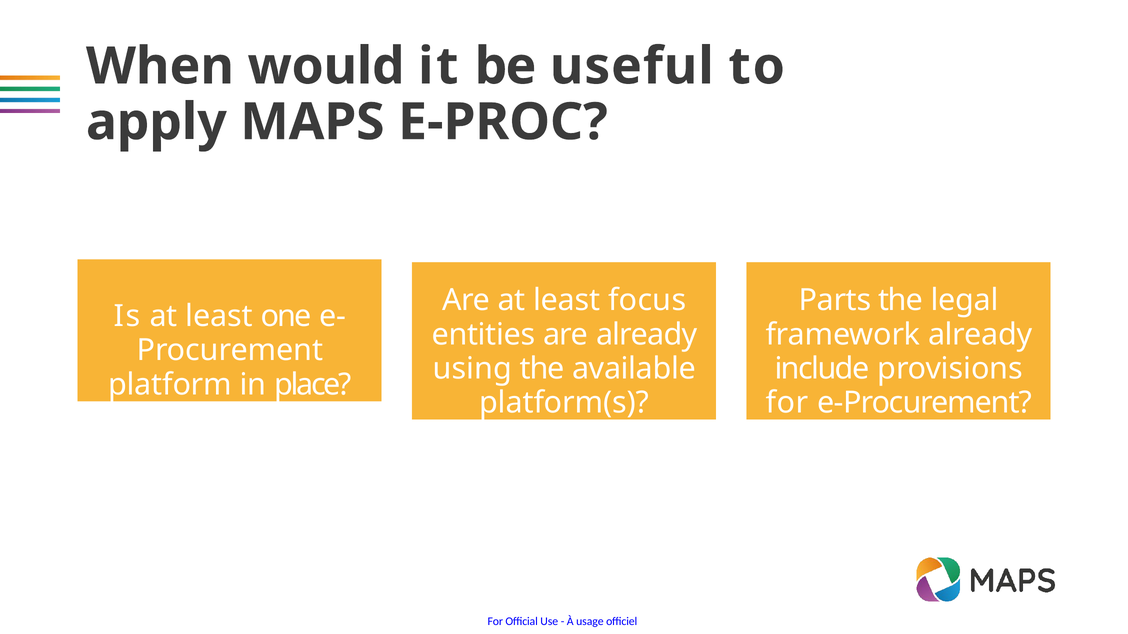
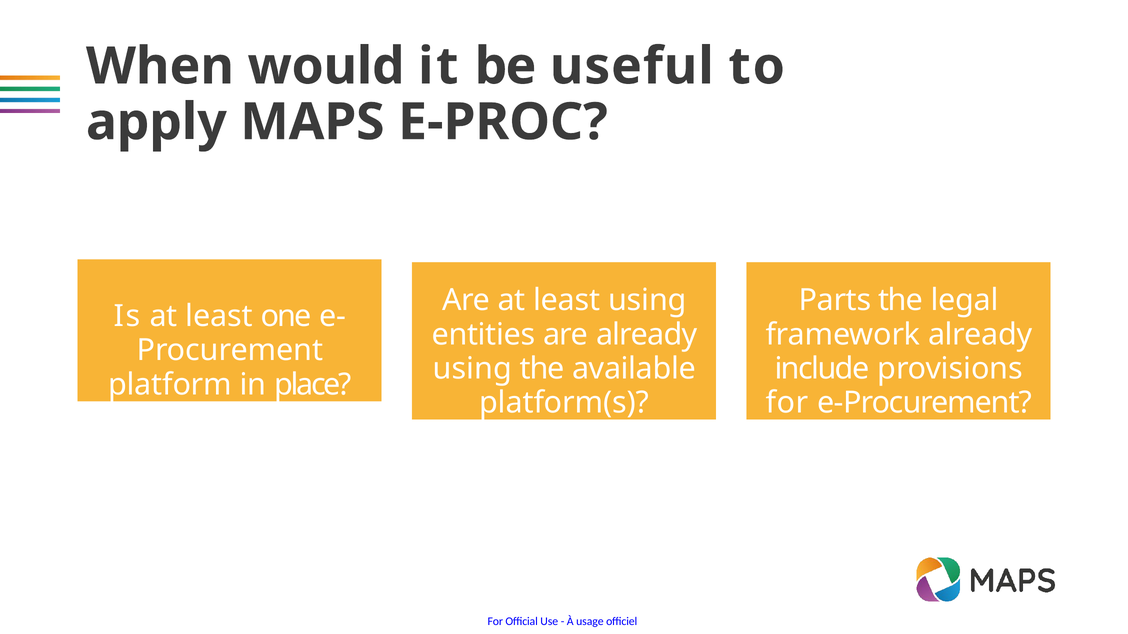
least focus: focus -> using
